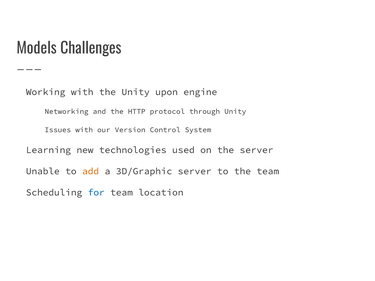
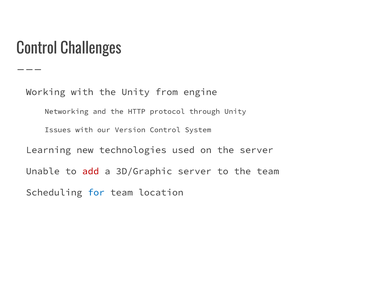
Models at (37, 48): Models -> Control
upon: upon -> from
add colour: orange -> red
